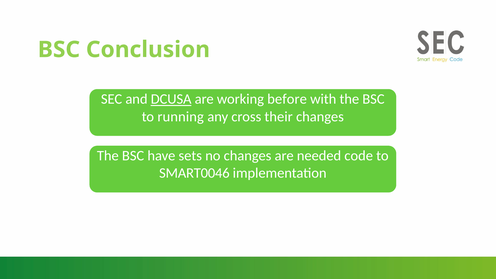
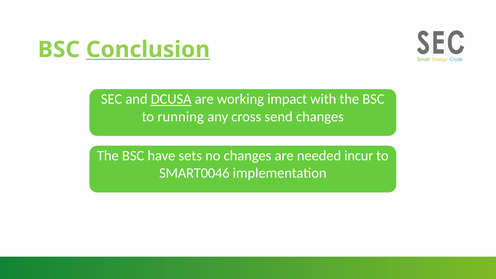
Conclusion underline: none -> present
before: before -> impact
their: their -> send
code: code -> incur
